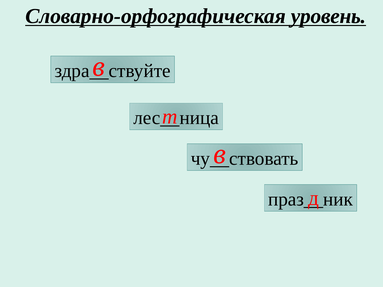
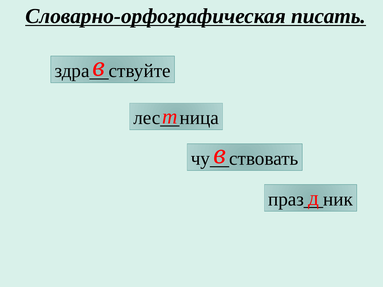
уровень: уровень -> писать
